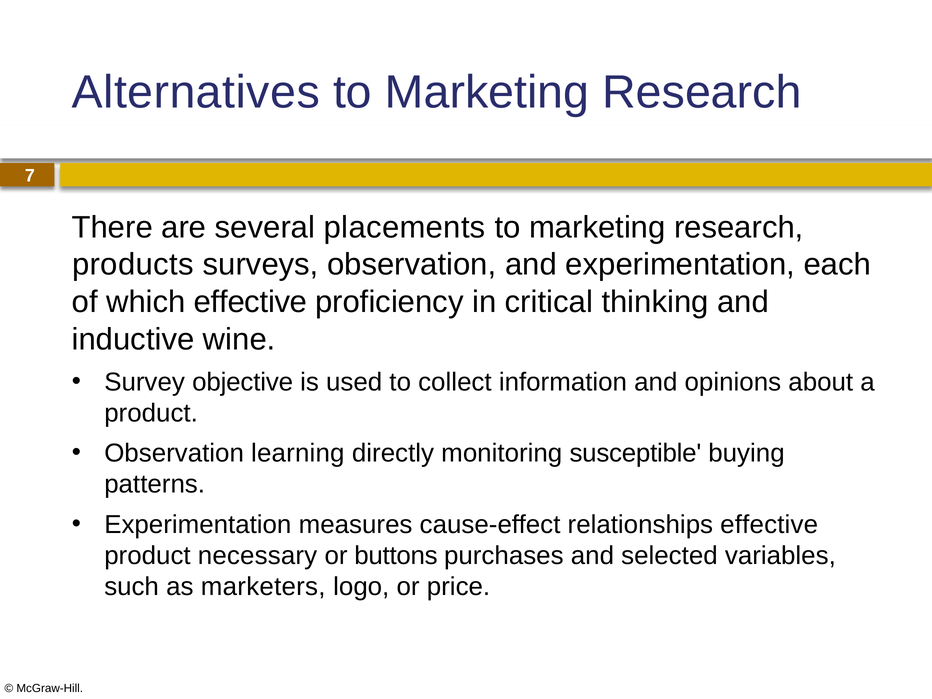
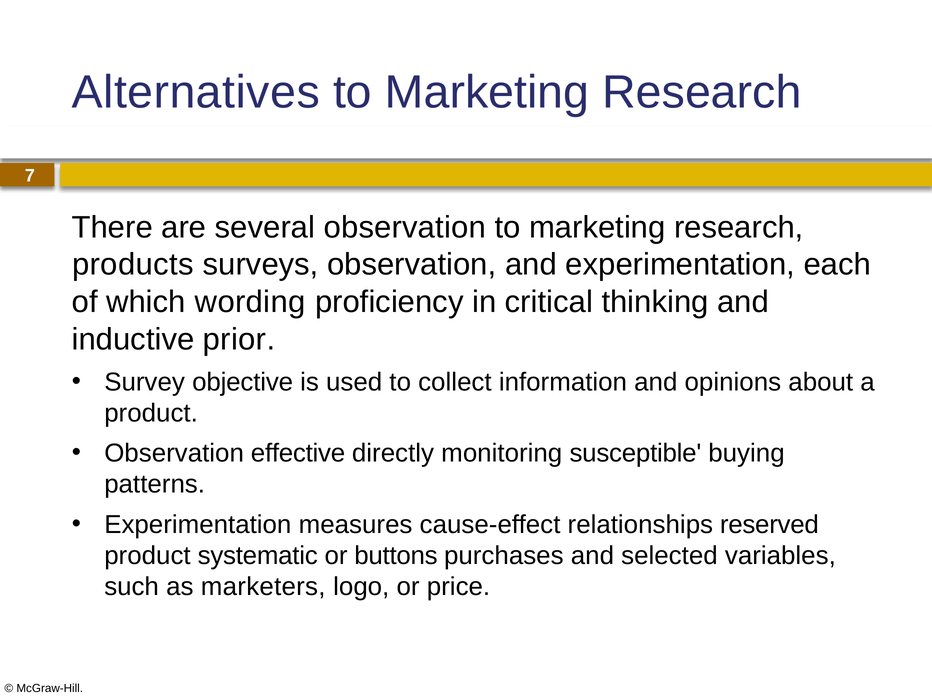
several placements: placements -> observation
which effective: effective -> wording
wine: wine -> prior
learning: learning -> effective
relationships effective: effective -> reserved
necessary: necessary -> systematic
